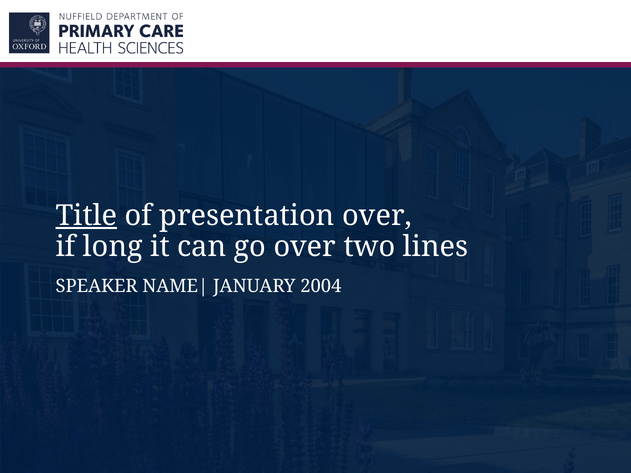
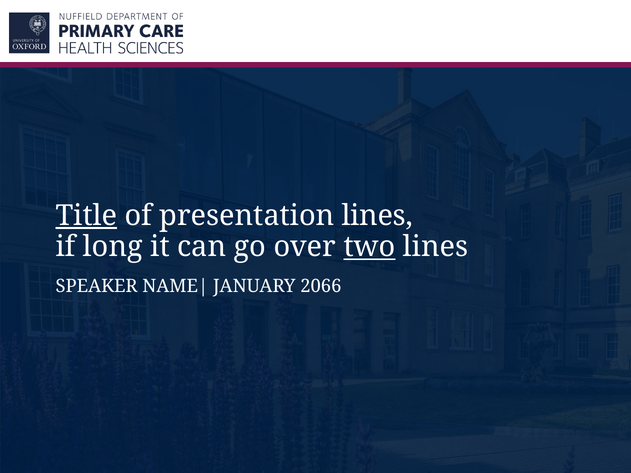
presentation over: over -> lines
two underline: none -> present
2004: 2004 -> 2066
